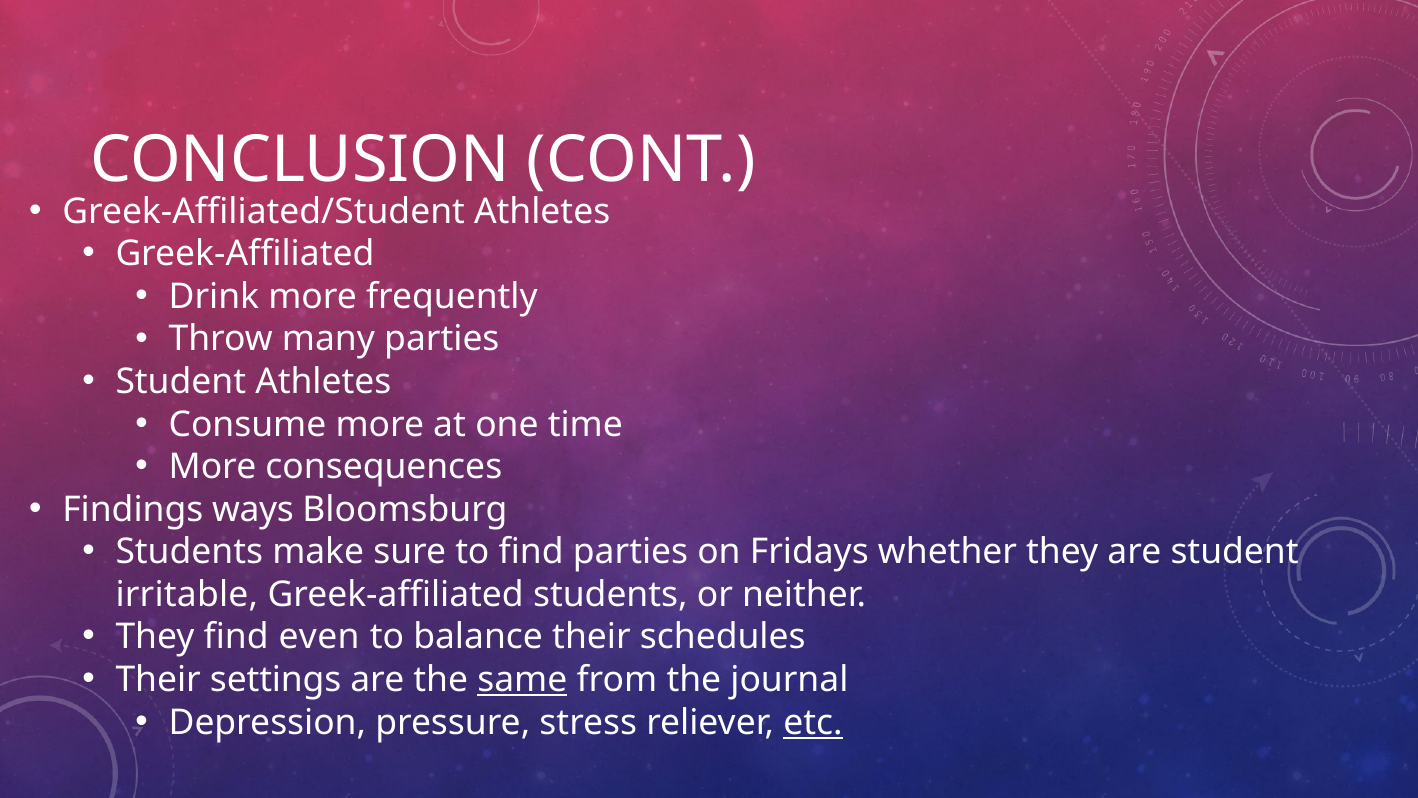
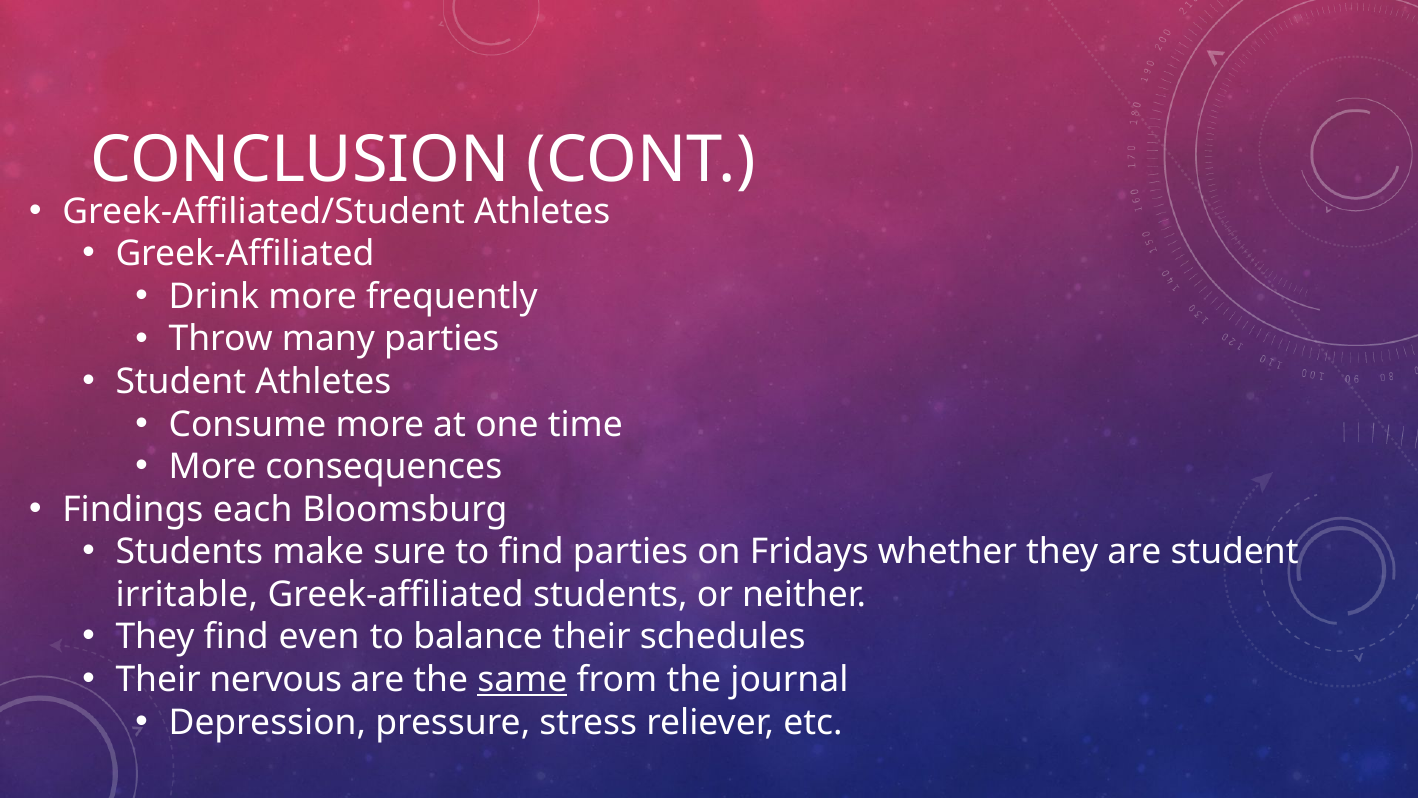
ways: ways -> each
settings: settings -> nervous
etc underline: present -> none
